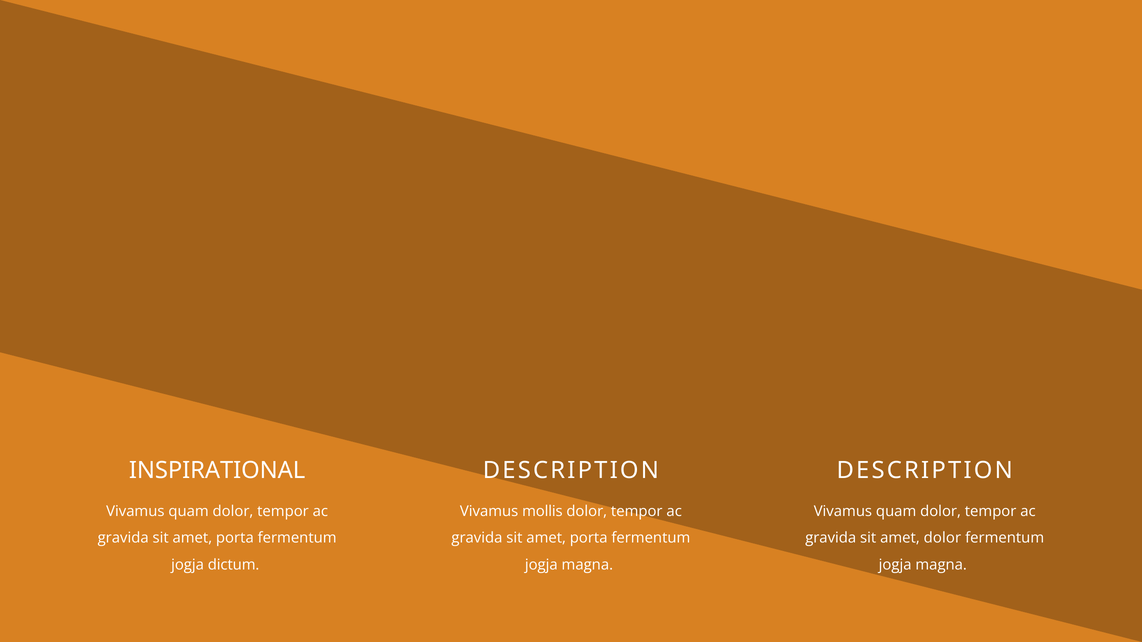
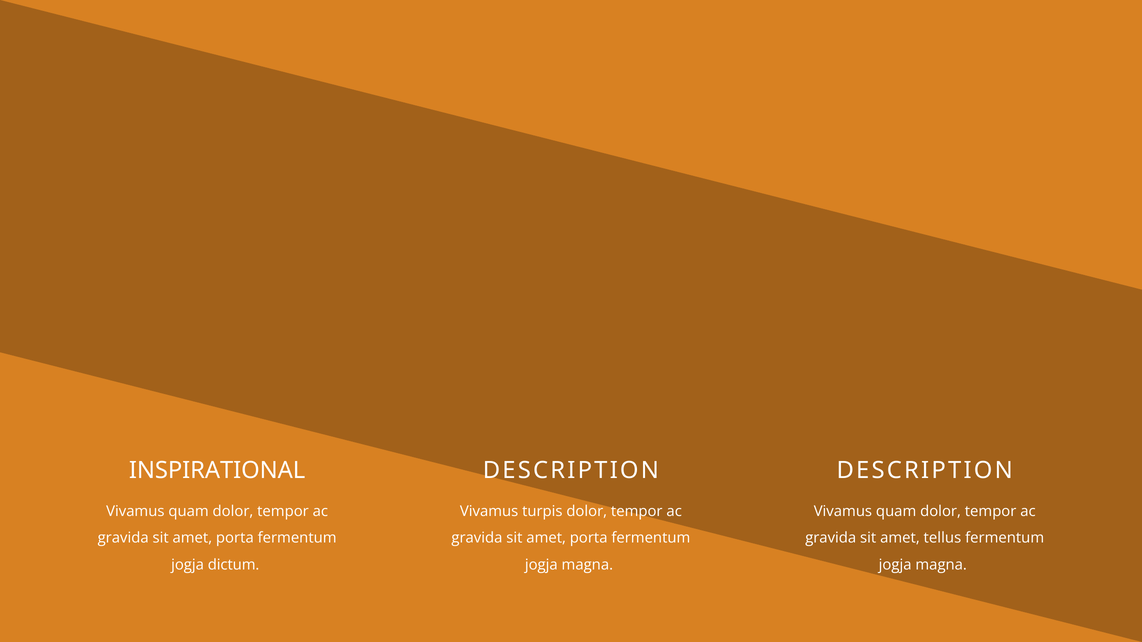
mollis: mollis -> turpis
amet dolor: dolor -> tellus
